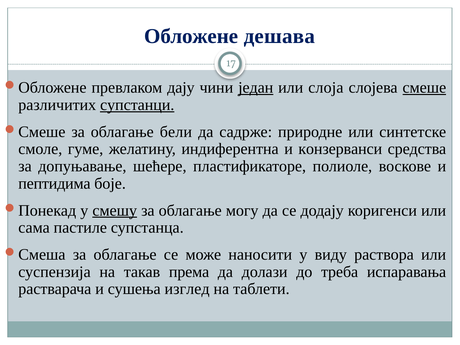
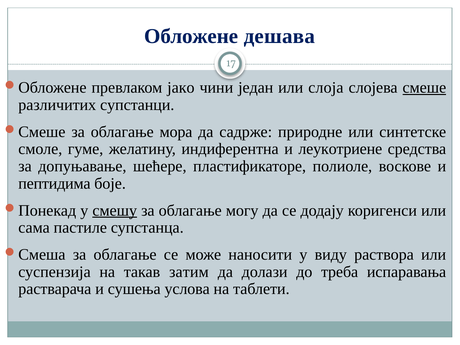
дају: дају -> јако
један underline: present -> none
супстанци underline: present -> none
бели: бели -> мора
конзерванси: конзерванси -> леукотриене
према: према -> затим
изглед: изглед -> услова
